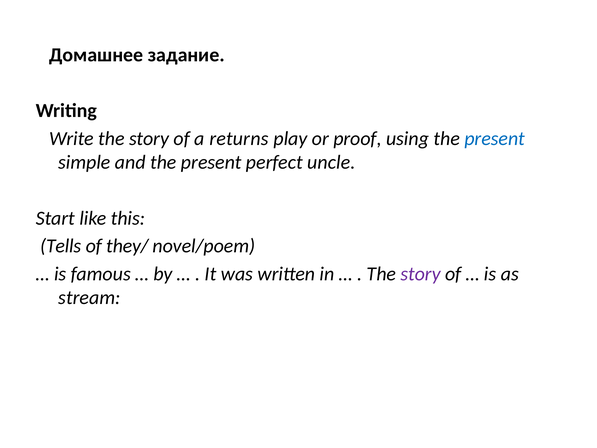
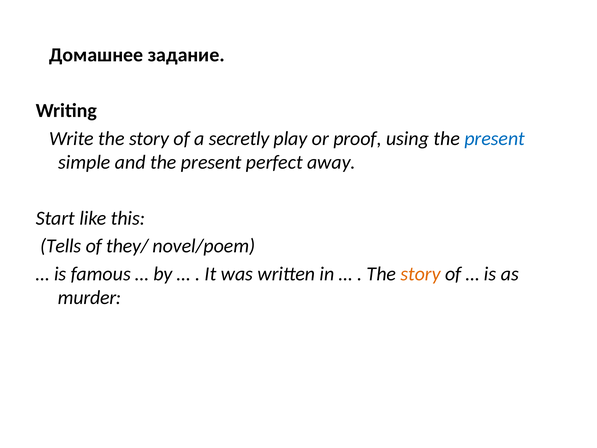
returns: returns -> secretly
uncle: uncle -> away
story at (421, 274) colour: purple -> orange
stream: stream -> murder
